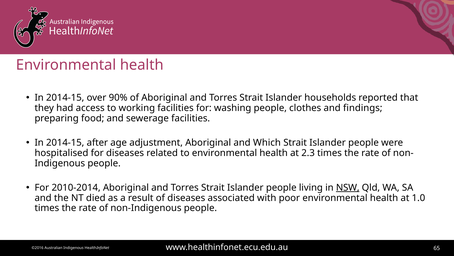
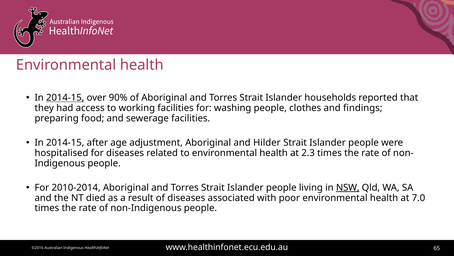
2014-15 at (65, 98) underline: none -> present
Which: Which -> Hilder
1.0: 1.0 -> 7.0
